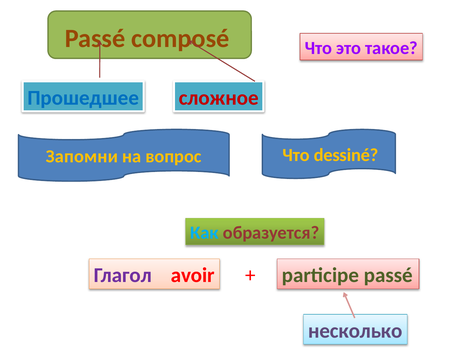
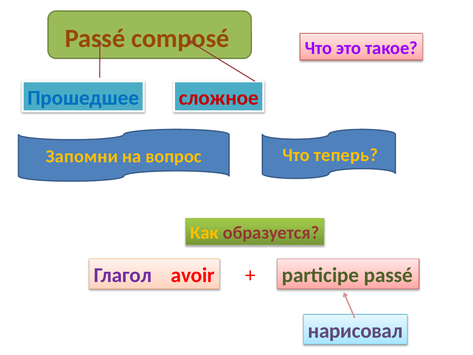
dessiné: dessiné -> теперь
Как colour: light blue -> yellow
несколько: несколько -> нарисовал
